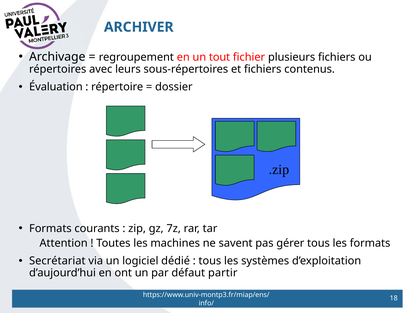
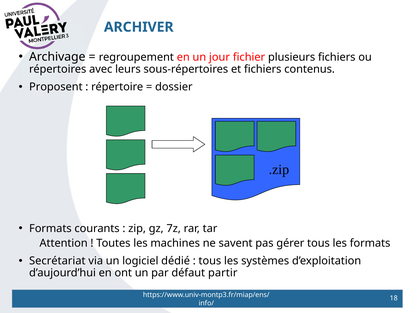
tout: tout -> jour
Évaluation: Évaluation -> Proposent
